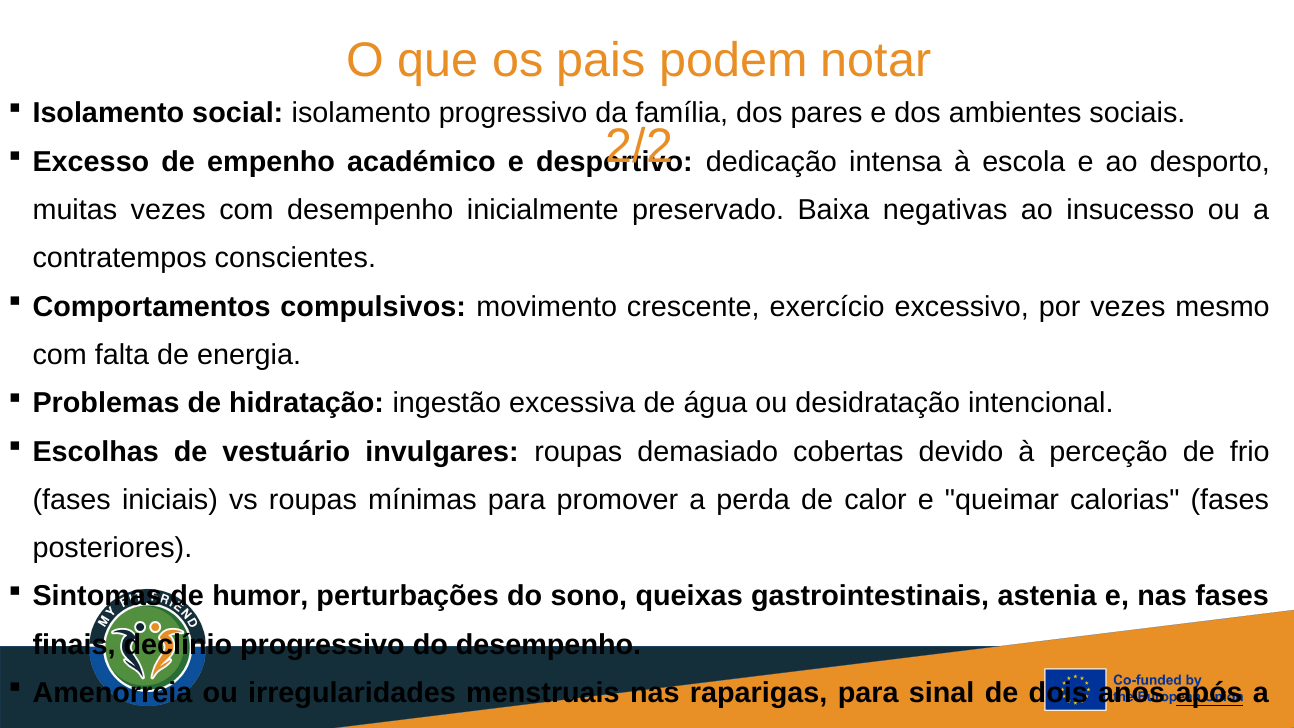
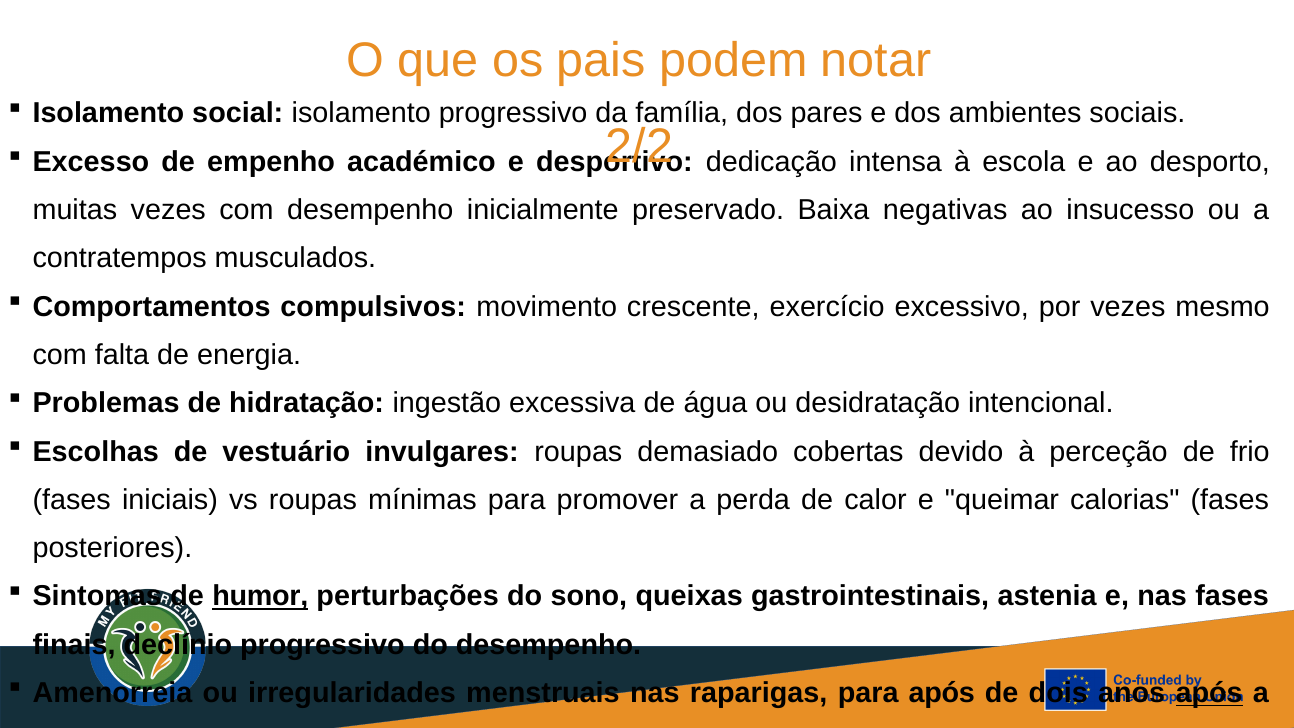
conscientes: conscientes -> musculados
humor underline: none -> present
para sinal: sinal -> após
